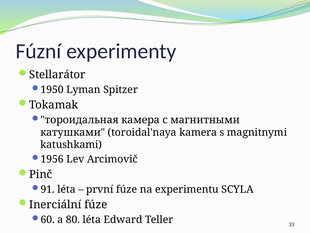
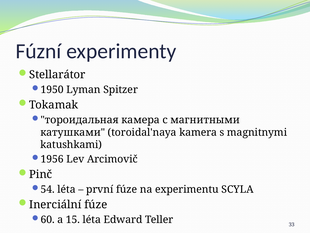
91: 91 -> 54
80: 80 -> 15
